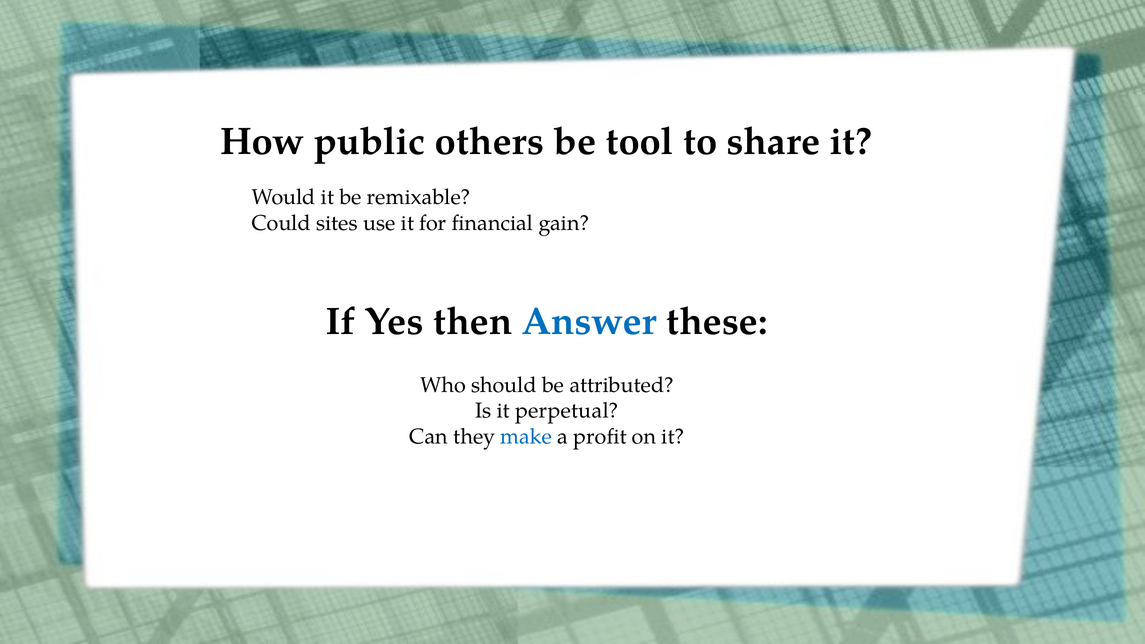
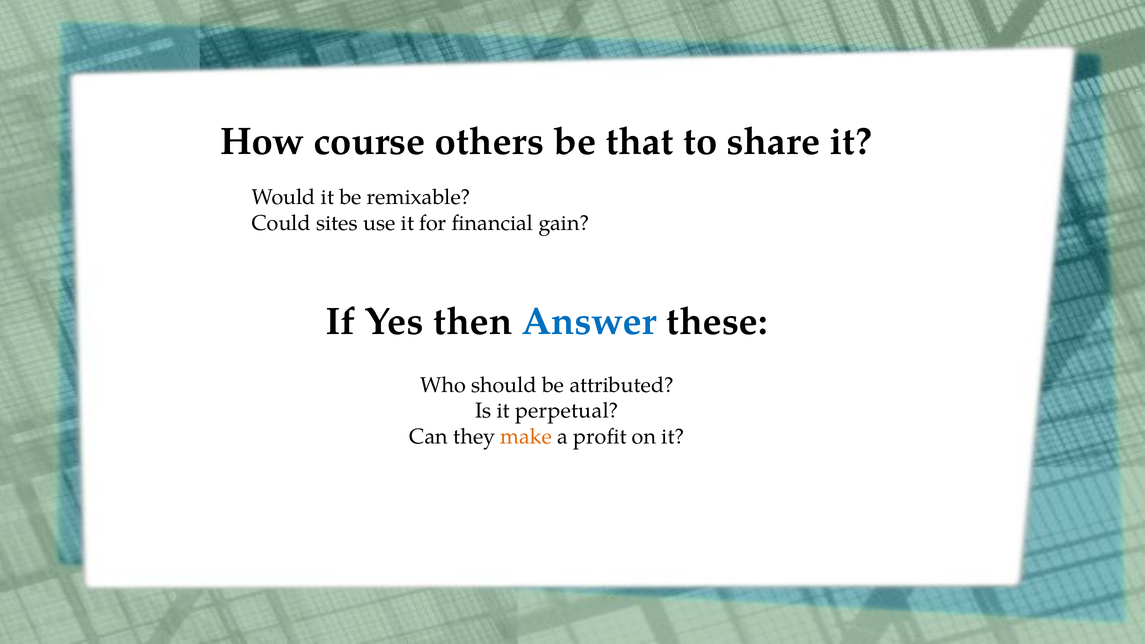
public: public -> course
tool: tool -> that
make colour: blue -> orange
